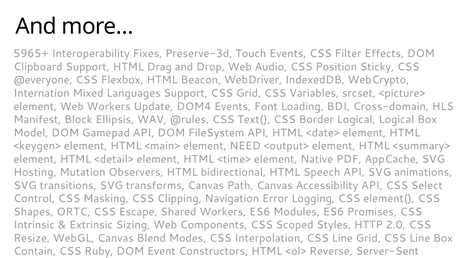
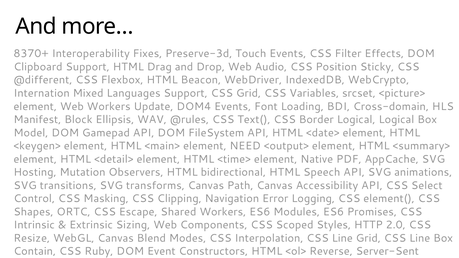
5965+: 5965+ -> 8370+
@everyone: @everyone -> @different
